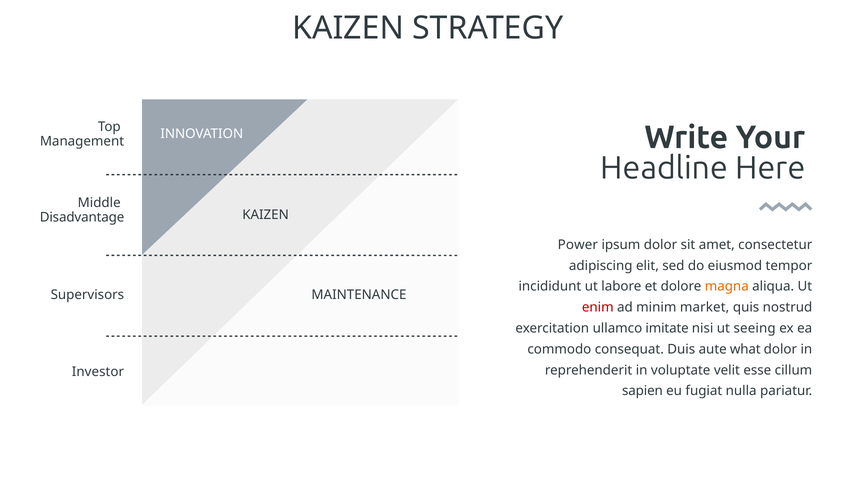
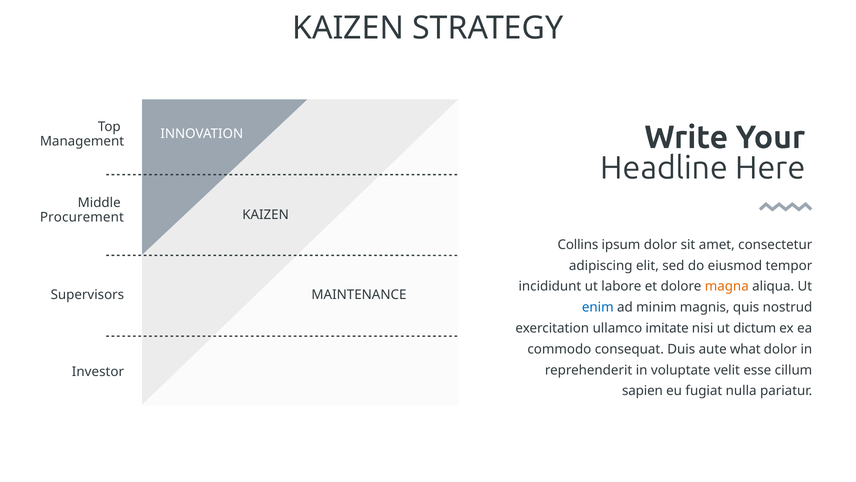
Disadvantage: Disadvantage -> Procurement
Power: Power -> Collins
enim colour: red -> blue
market: market -> magnis
seeing: seeing -> dictum
